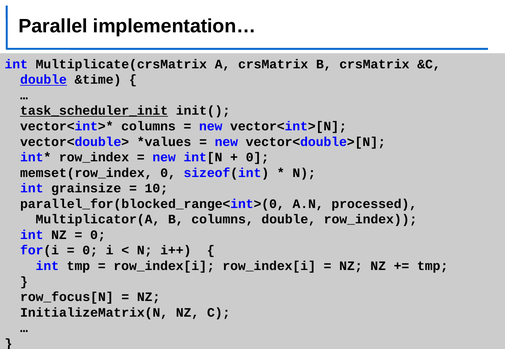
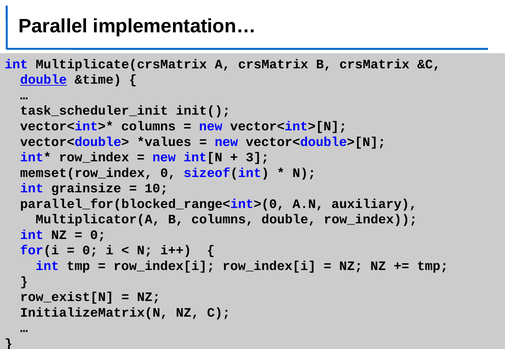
task_scheduler_init underline: present -> none
0 at (257, 158): 0 -> 3
processed: processed -> auxiliary
row_focus[N: row_focus[N -> row_exist[N
